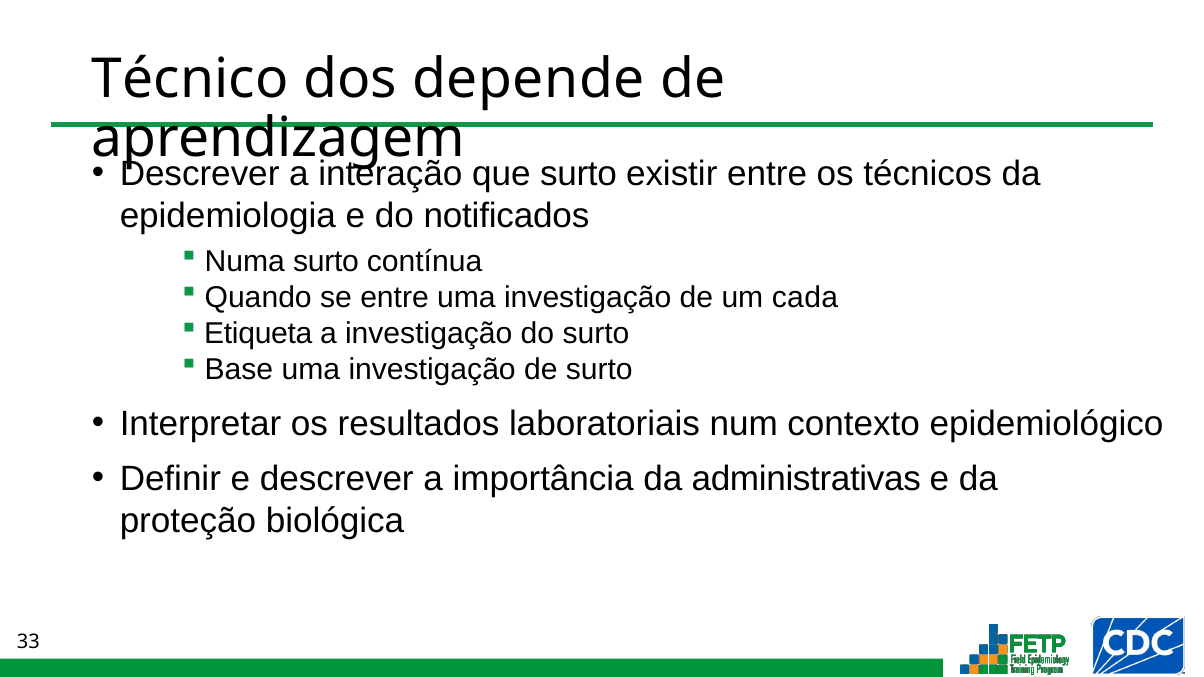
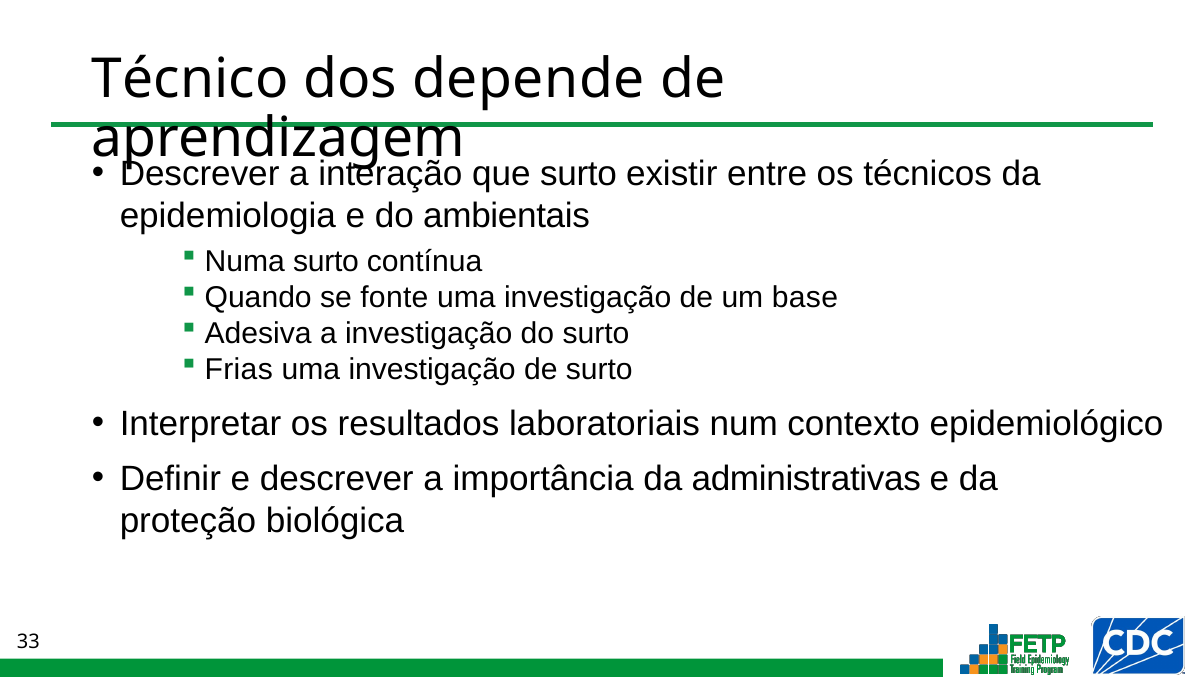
notificados: notificados -> ambientais
se entre: entre -> fonte
cada: cada -> base
Etiqueta: Etiqueta -> Adesiva
Base: Base -> Frias
